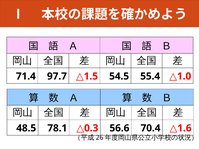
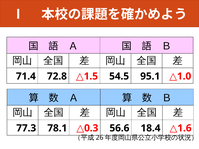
97.7: 97.7 -> 72.8
55.4: 55.4 -> 95.1
48.5: 48.5 -> 77.3
70.4: 70.4 -> 18.4
